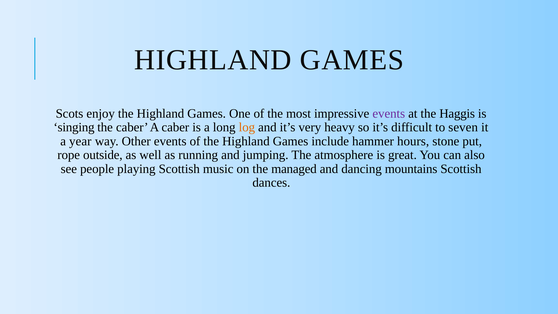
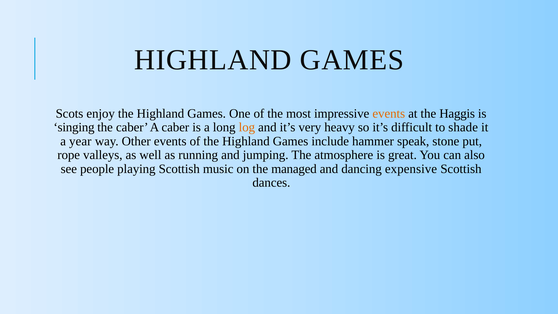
events at (389, 114) colour: purple -> orange
seven: seven -> shade
hours: hours -> speak
outside: outside -> valleys
mountains: mountains -> expensive
